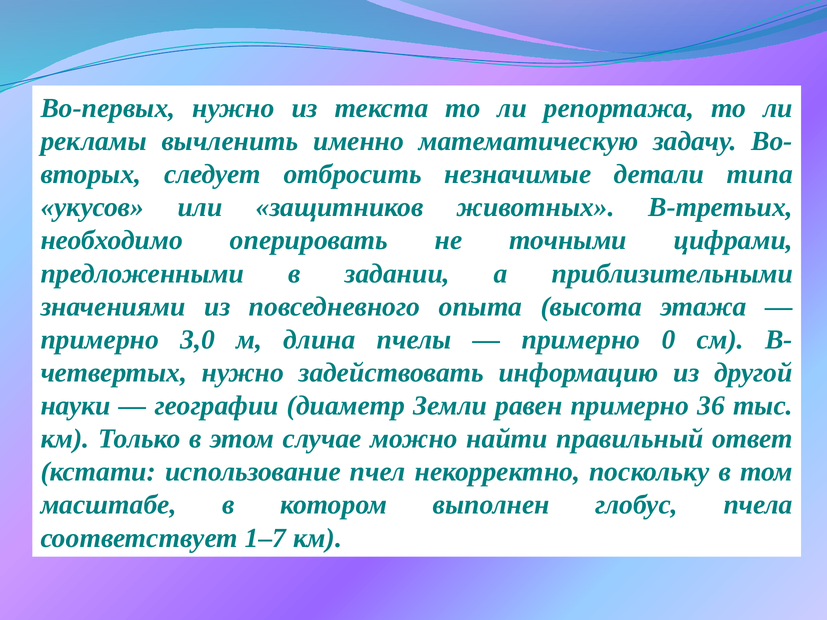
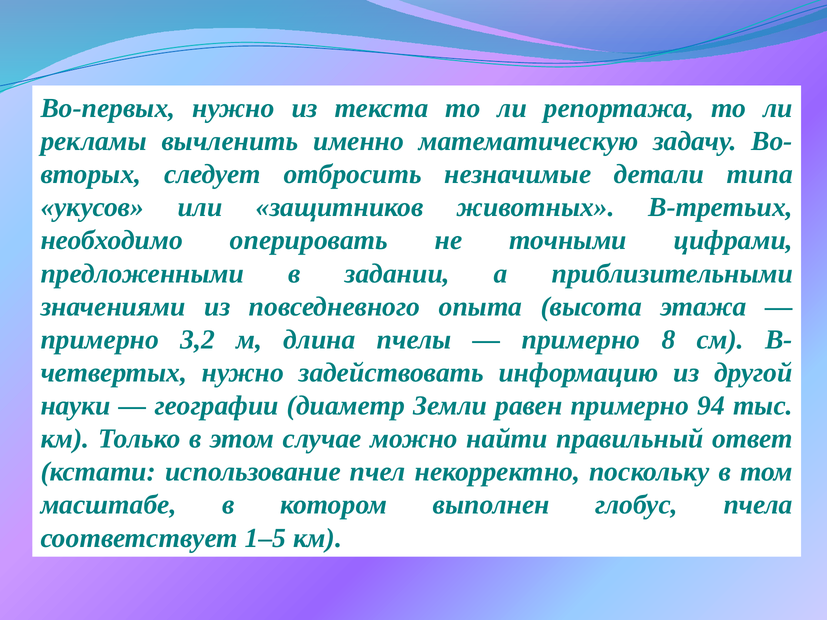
3,0: 3,0 -> 3,2
0: 0 -> 8
36: 36 -> 94
1–7: 1–7 -> 1–5
